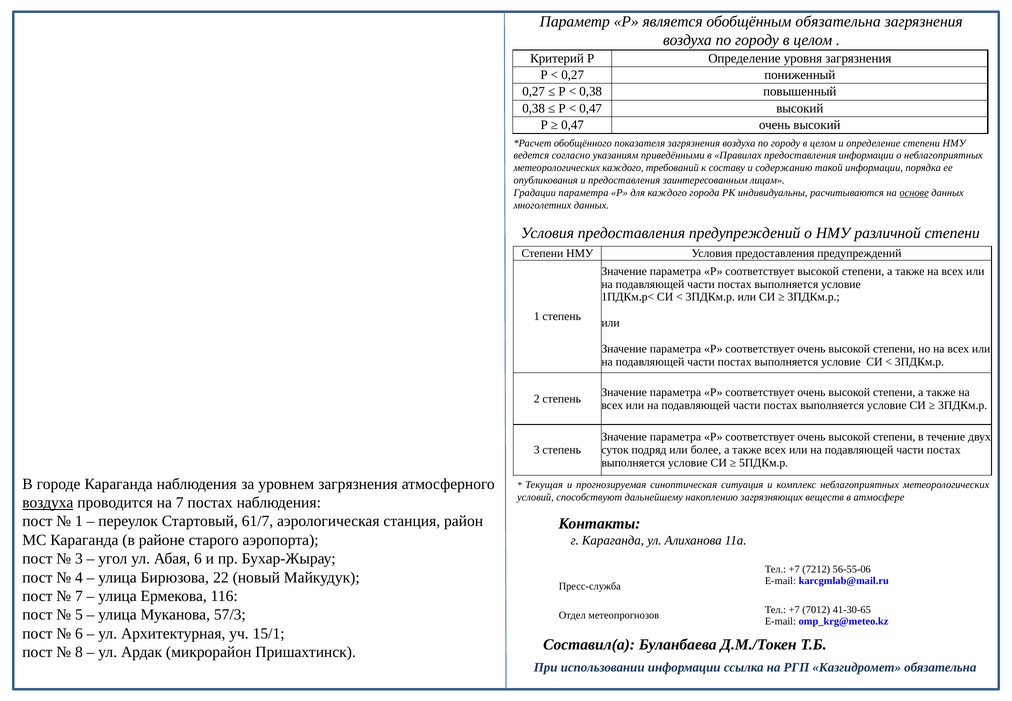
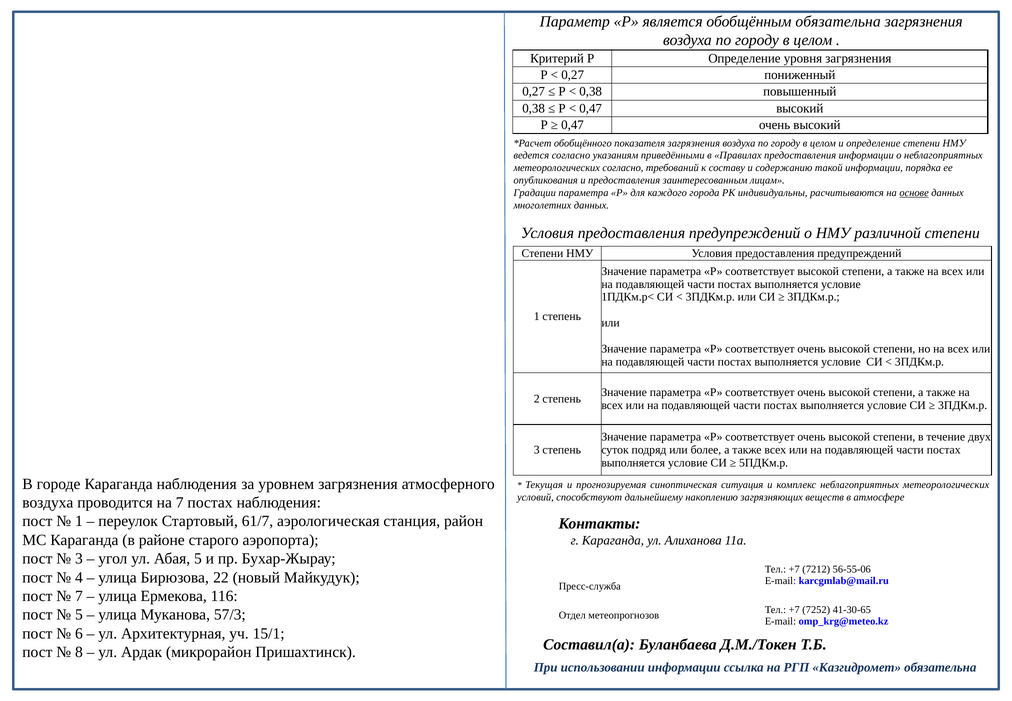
метеорологических каждого: каждого -> согласно
воздуха at (48, 502) underline: present -> none
Абая 6: 6 -> 5
7012: 7012 -> 7252
